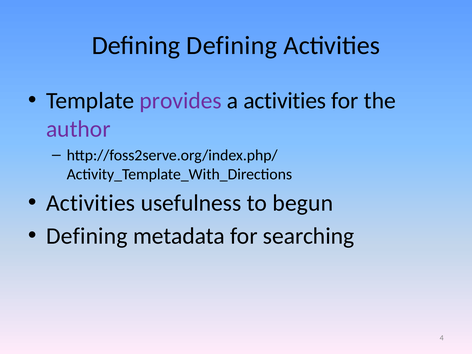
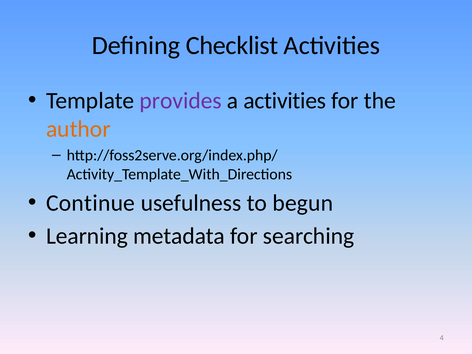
Defining Defining: Defining -> Checklist
author colour: purple -> orange
Activities at (91, 203): Activities -> Continue
Defining at (87, 236): Defining -> Learning
